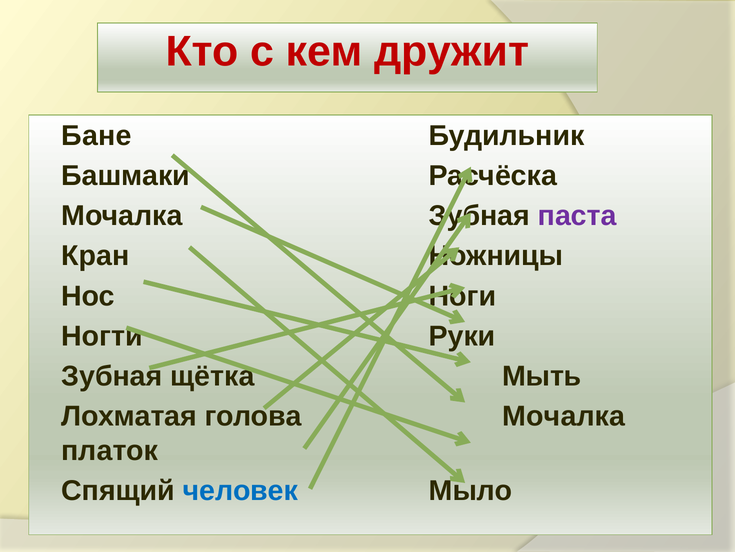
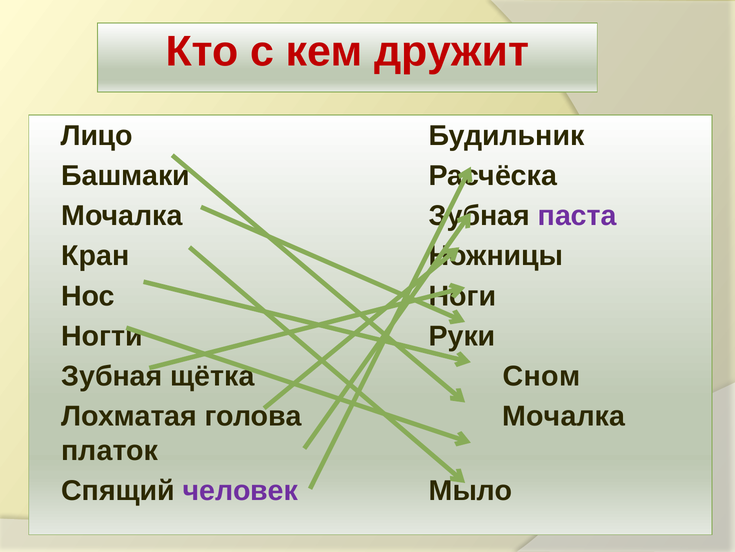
Бане: Бане -> Лицо
Мыть: Мыть -> Сном
человек colour: blue -> purple
